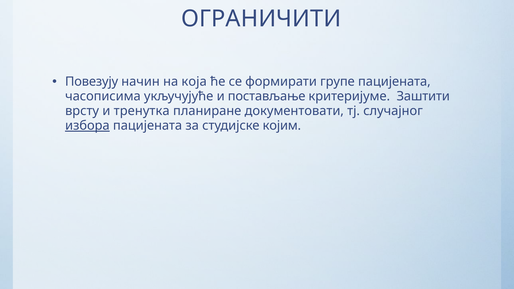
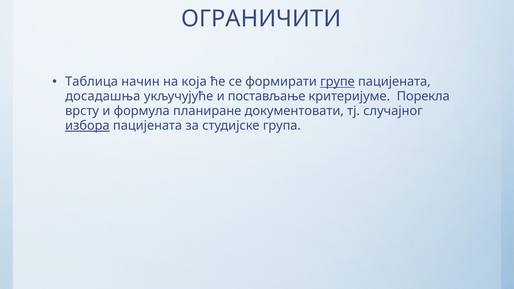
Повезују: Повезују -> Таблица
групе underline: none -> present
часописима: часописима -> досадашња
Заштити: Заштити -> Порекла
тренутка: тренутка -> формула
којим: којим -> група
